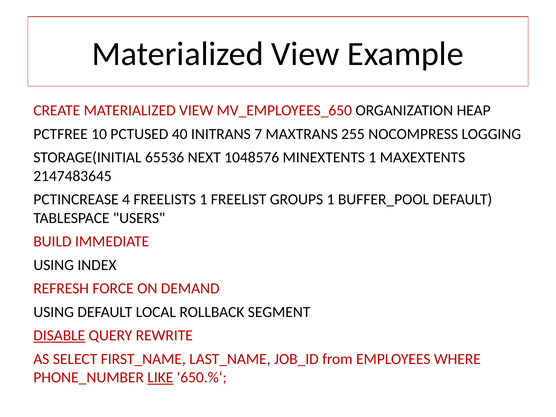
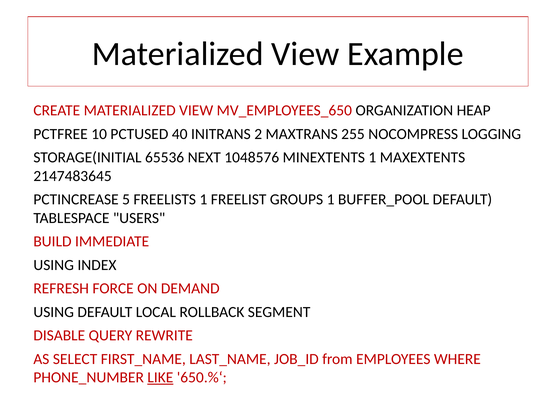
7: 7 -> 2
4: 4 -> 5
DISABLE underline: present -> none
